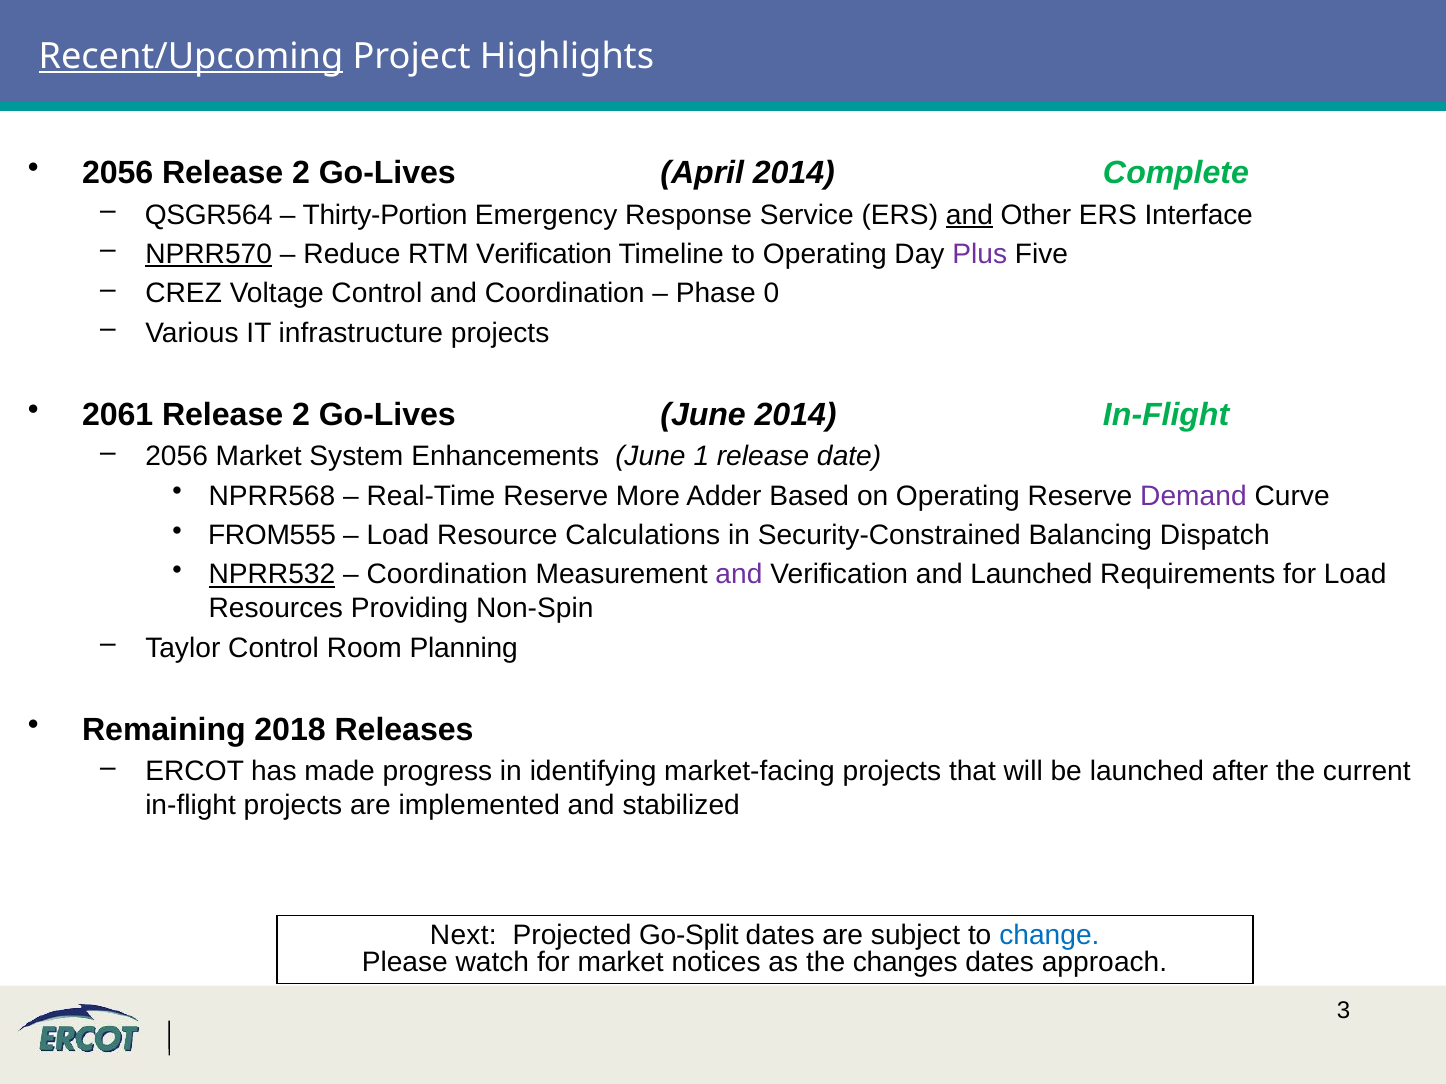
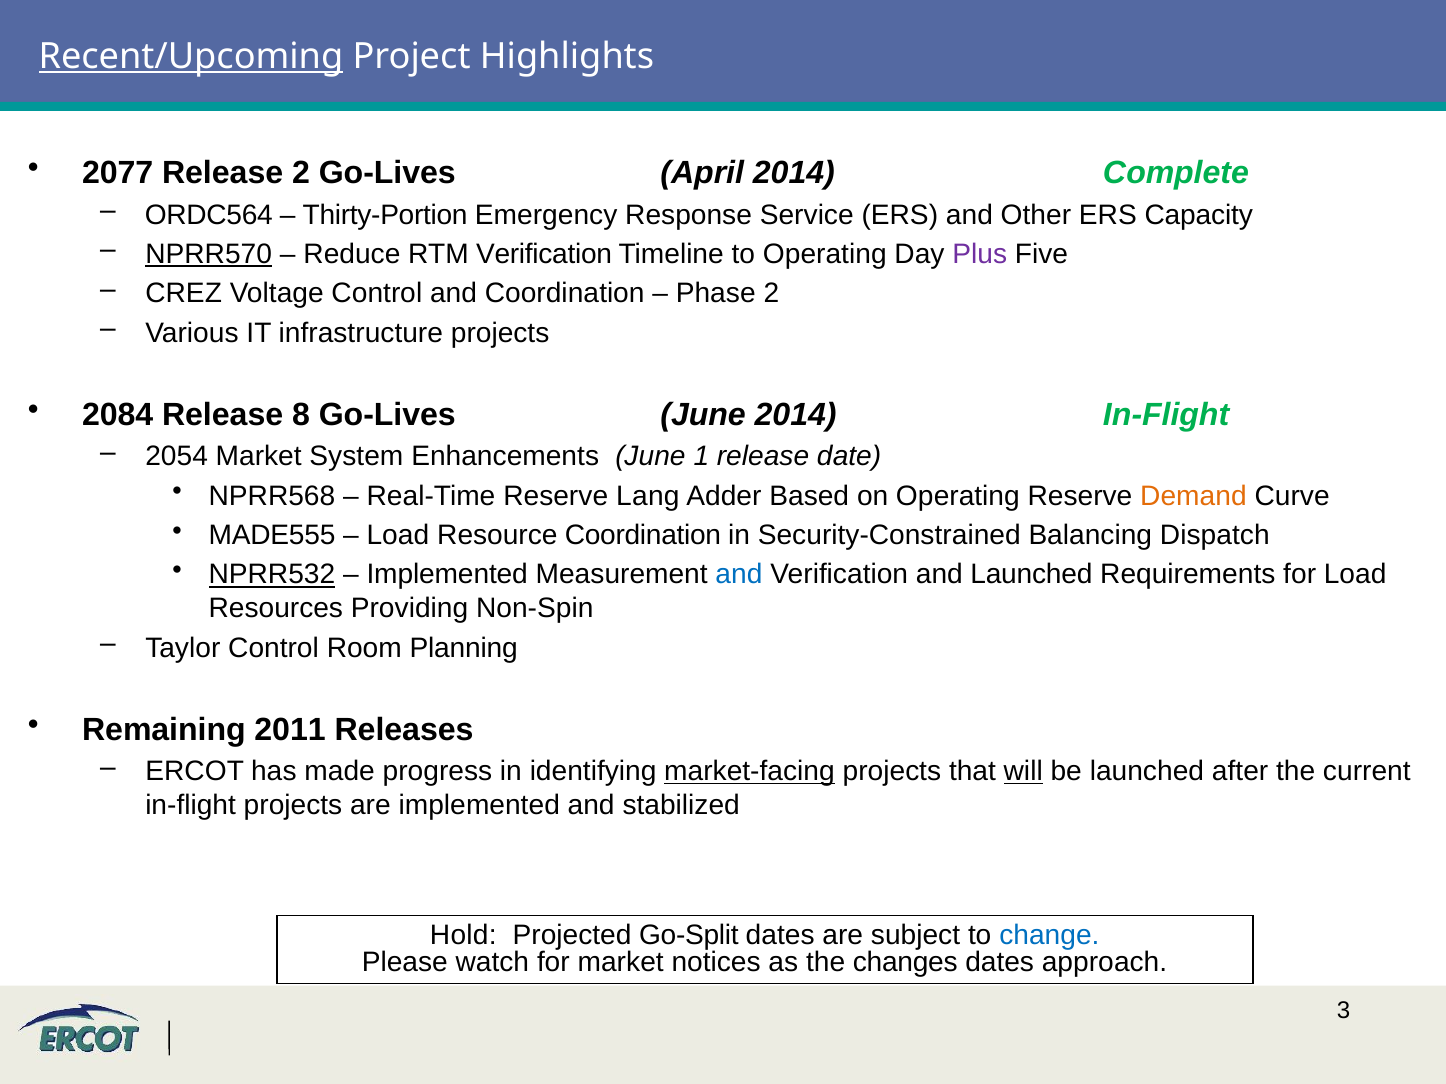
2056 at (118, 173): 2056 -> 2077
QSGR564: QSGR564 -> ORDC564
and at (969, 215) underline: present -> none
Interface: Interface -> Capacity
Phase 0: 0 -> 2
2061: 2061 -> 2084
2 at (301, 415): 2 -> 8
2056 at (177, 457): 2056 -> 2054
More: More -> Lang
Demand colour: purple -> orange
FROM555: FROM555 -> MADE555
Resource Calculations: Calculations -> Coordination
Coordination at (447, 575): Coordination -> Implemented
and at (739, 575) colour: purple -> blue
2018: 2018 -> 2011
market-facing underline: none -> present
will underline: none -> present
Next: Next -> Hold
